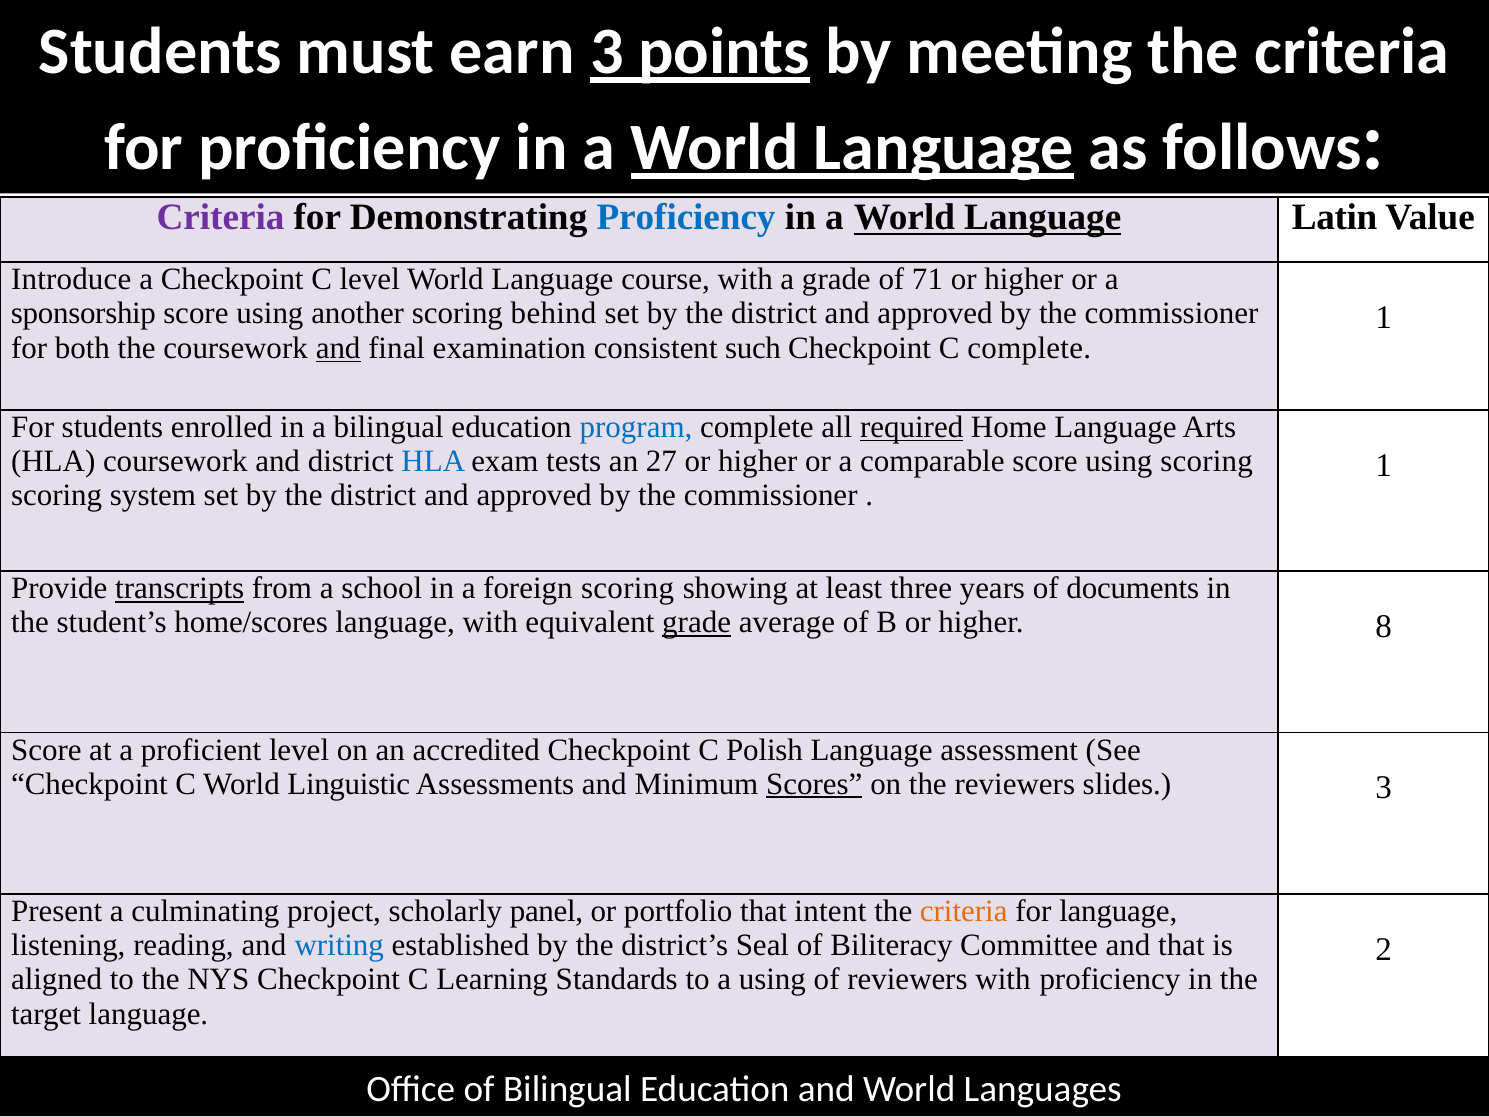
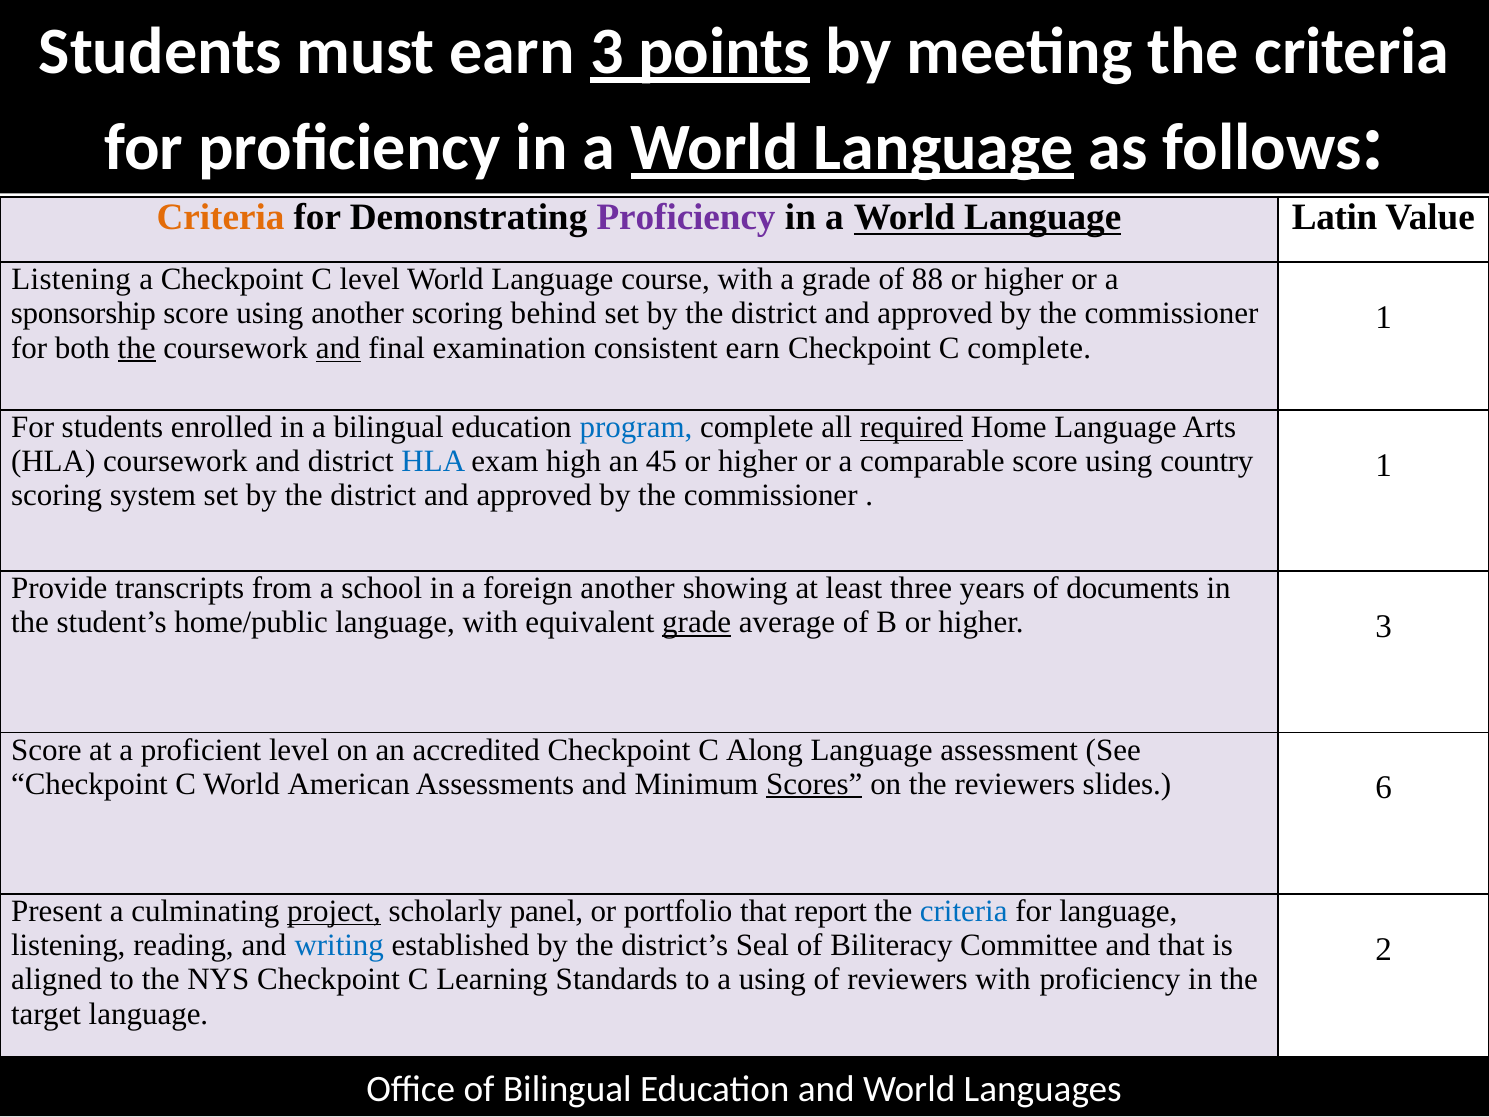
Criteria at (220, 218) colour: purple -> orange
Proficiency at (686, 218) colour: blue -> purple
Introduce at (71, 279): Introduce -> Listening
71: 71 -> 88
the at (137, 348) underline: none -> present
consistent such: such -> earn
tests: tests -> high
27: 27 -> 45
using scoring: scoring -> country
transcripts underline: present -> none
foreign scoring: scoring -> another
home/scores: home/scores -> home/public
higher 8: 8 -> 3
Polish: Polish -> Along
Linguistic: Linguistic -> American
slides 3: 3 -> 6
project underline: none -> present
intent: intent -> report
criteria at (964, 911) colour: orange -> blue
